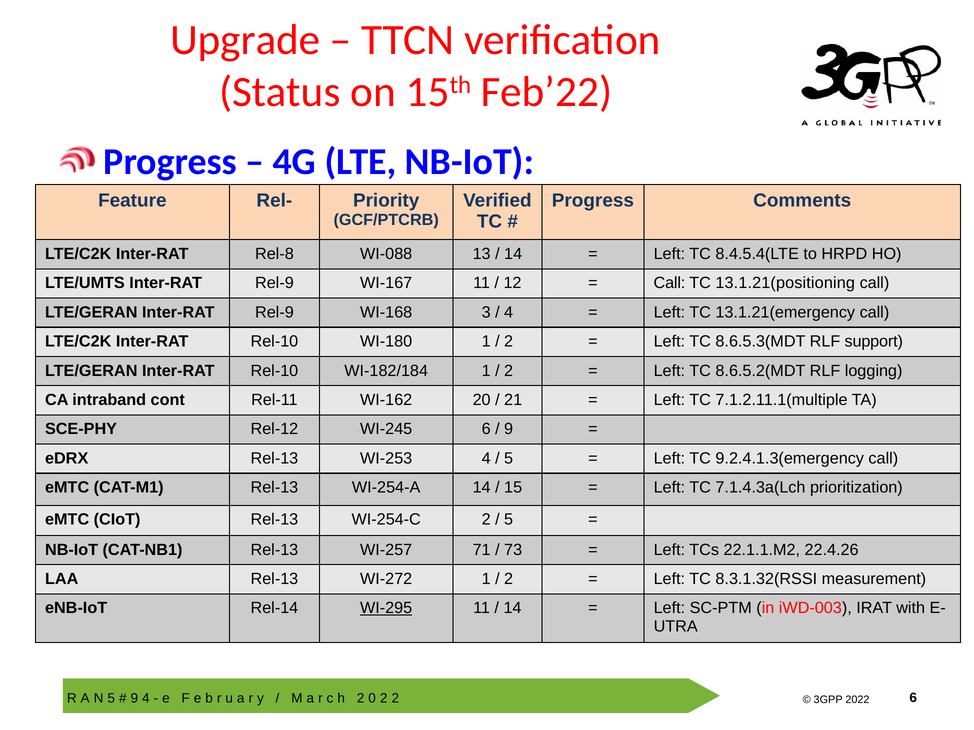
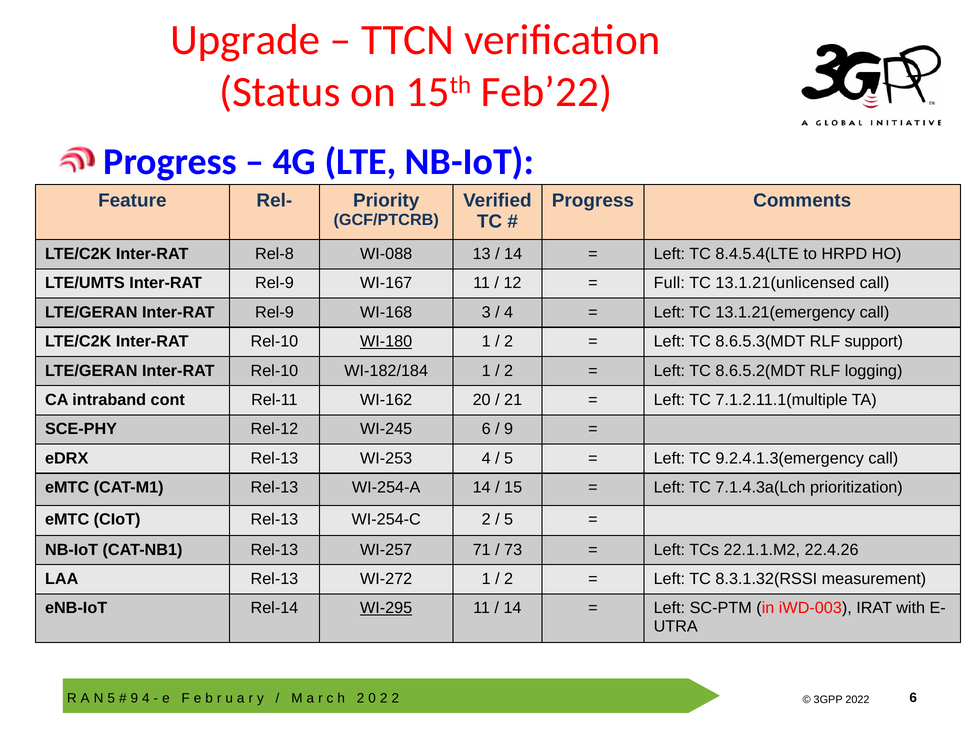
Call at (669, 283): Call -> Full
13.1.21(positioning: 13.1.21(positioning -> 13.1.21(unlicensed
WI-180 underline: none -> present
